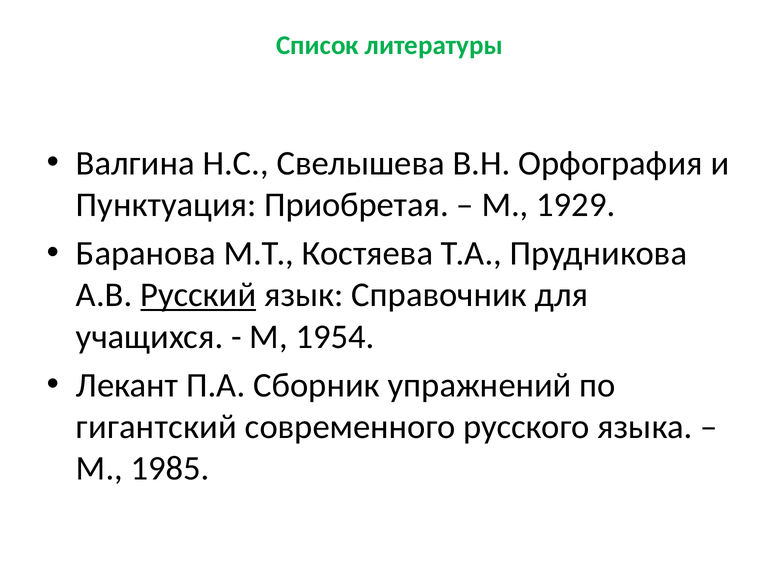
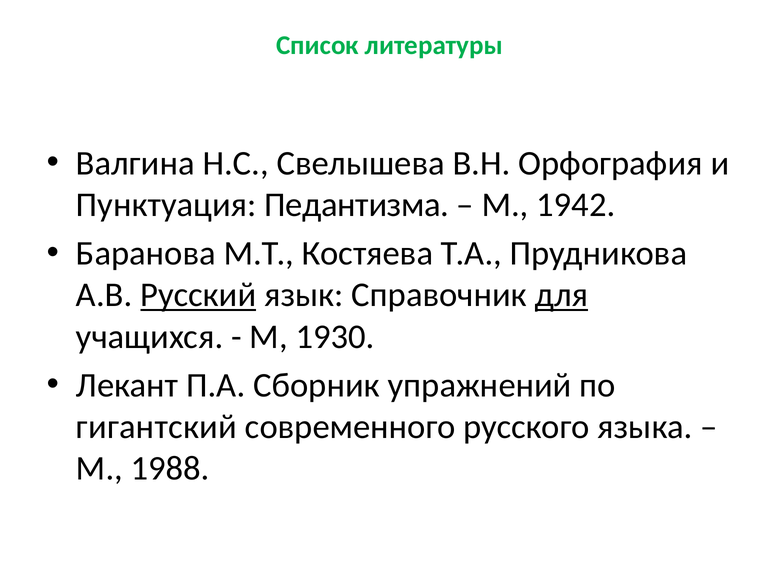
Приобретая: Приобретая -> Педантизма
1929: 1929 -> 1942
для underline: none -> present
1954: 1954 -> 1930
1985: 1985 -> 1988
